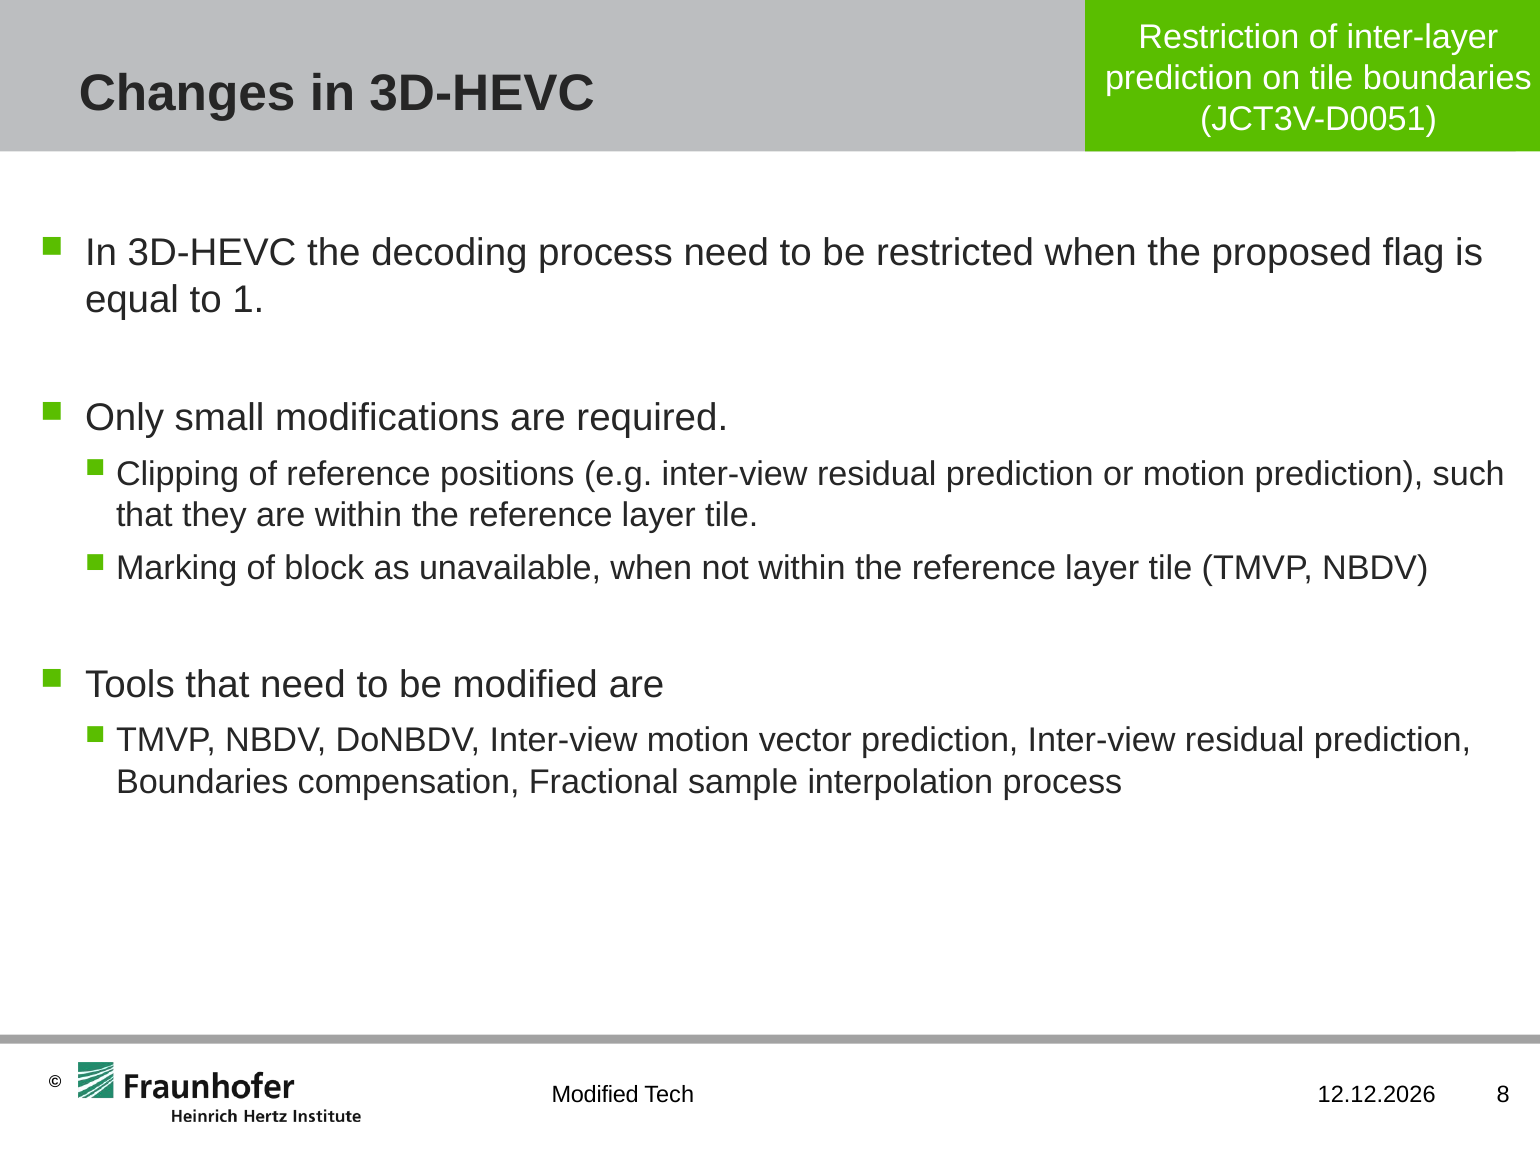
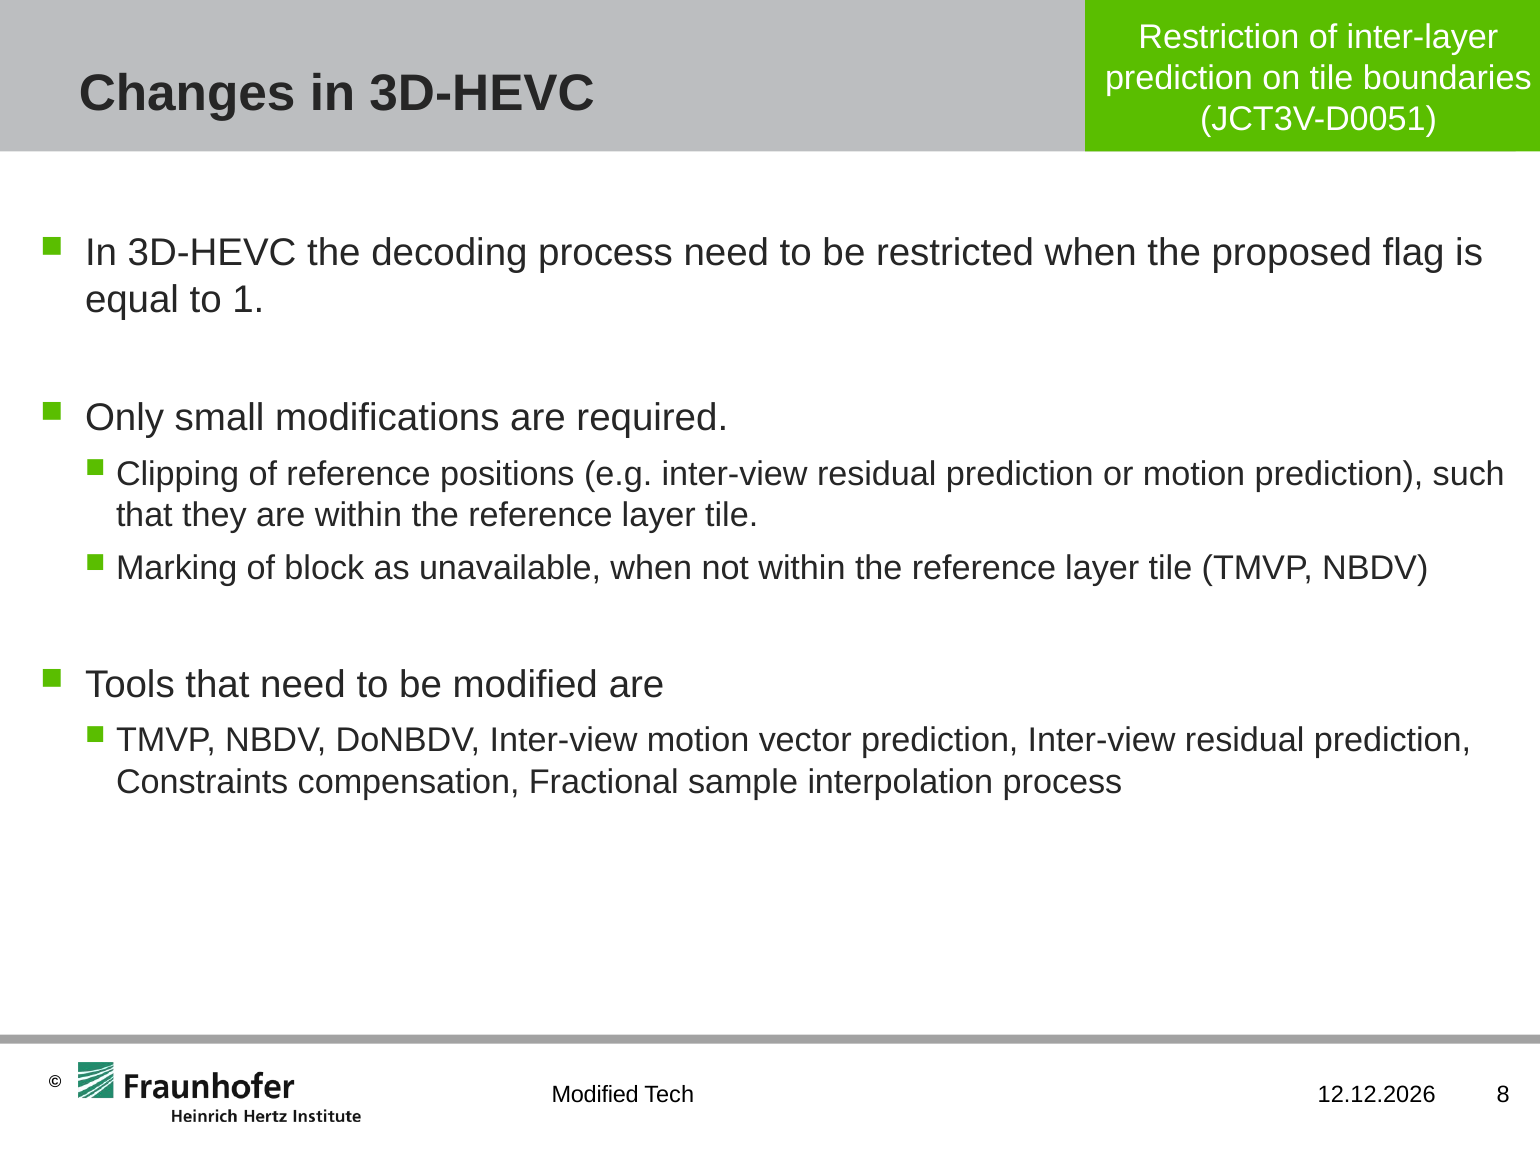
Boundaries at (202, 782): Boundaries -> Constraints
